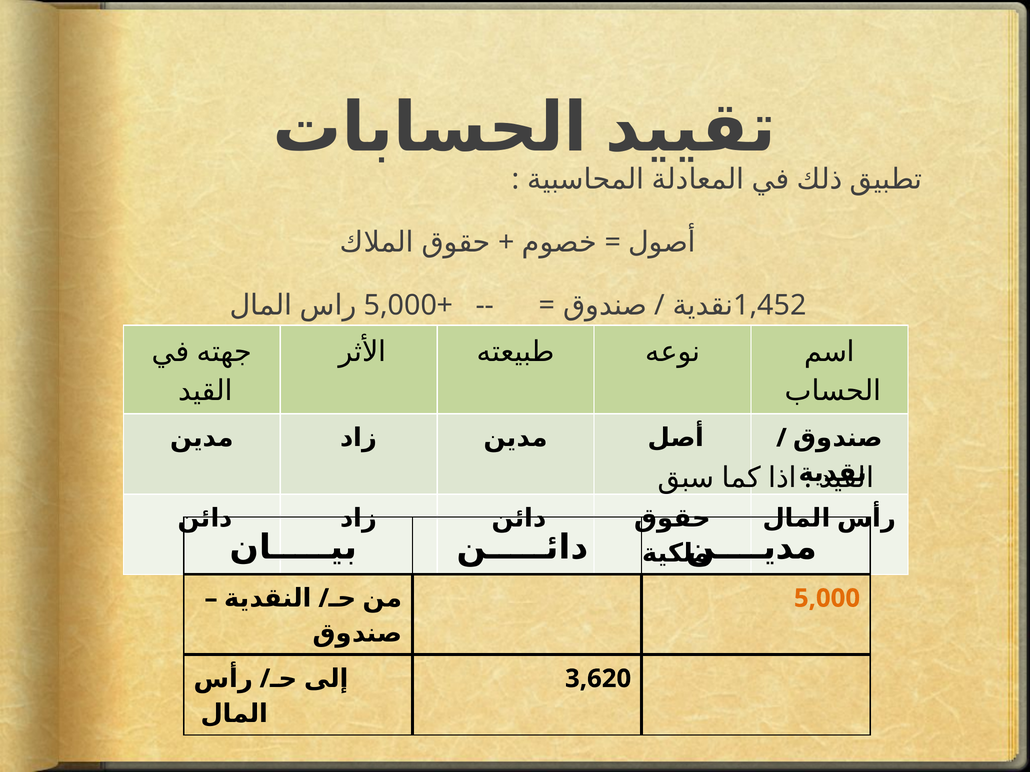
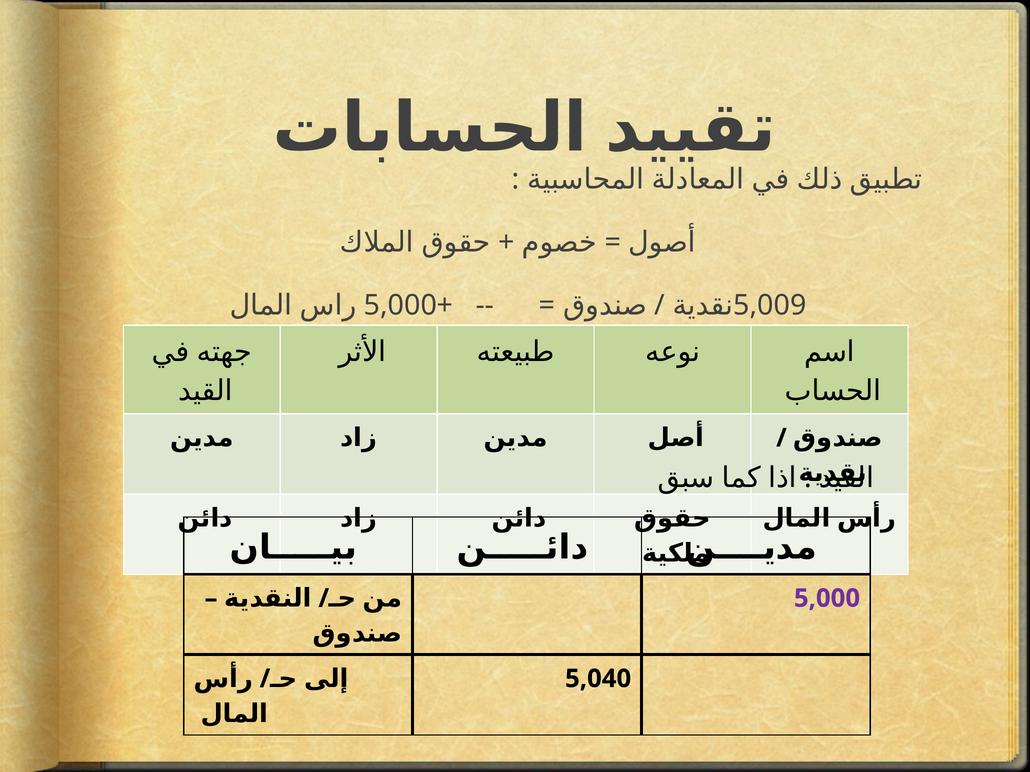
1,452: 1,452 -> 5,009
5,000 at (827, 599) colour: orange -> purple
3,620: 3,620 -> 5,040
